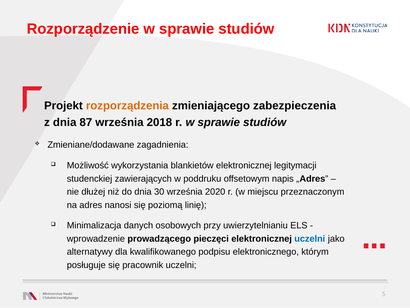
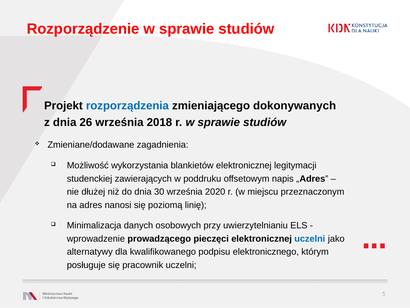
rozporządzenia colour: orange -> blue
zabezpieczenia: zabezpieczenia -> dokonywanych
87: 87 -> 26
